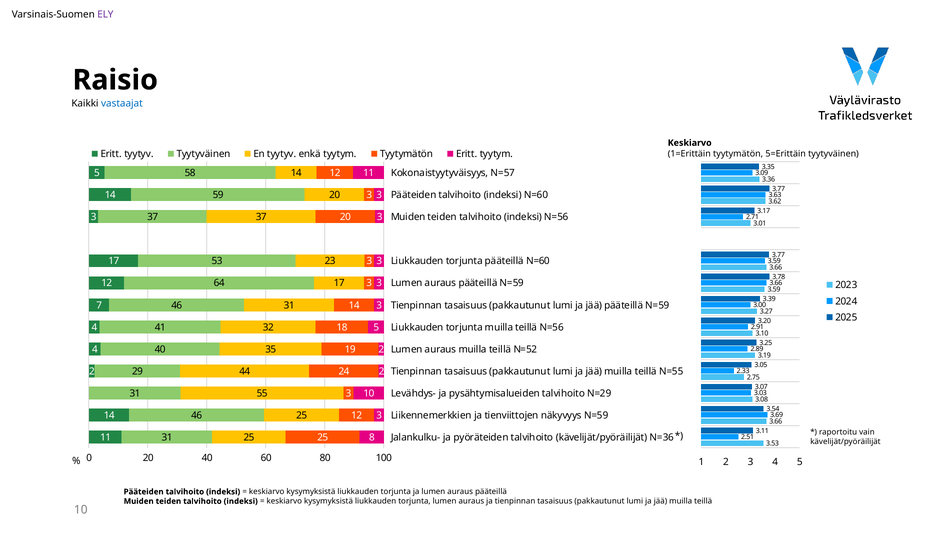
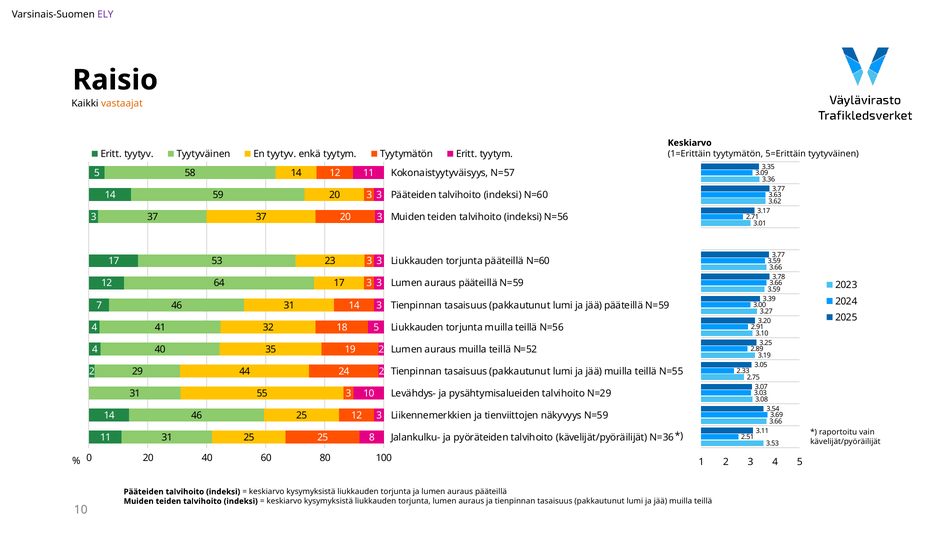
vastaajat colour: blue -> orange
